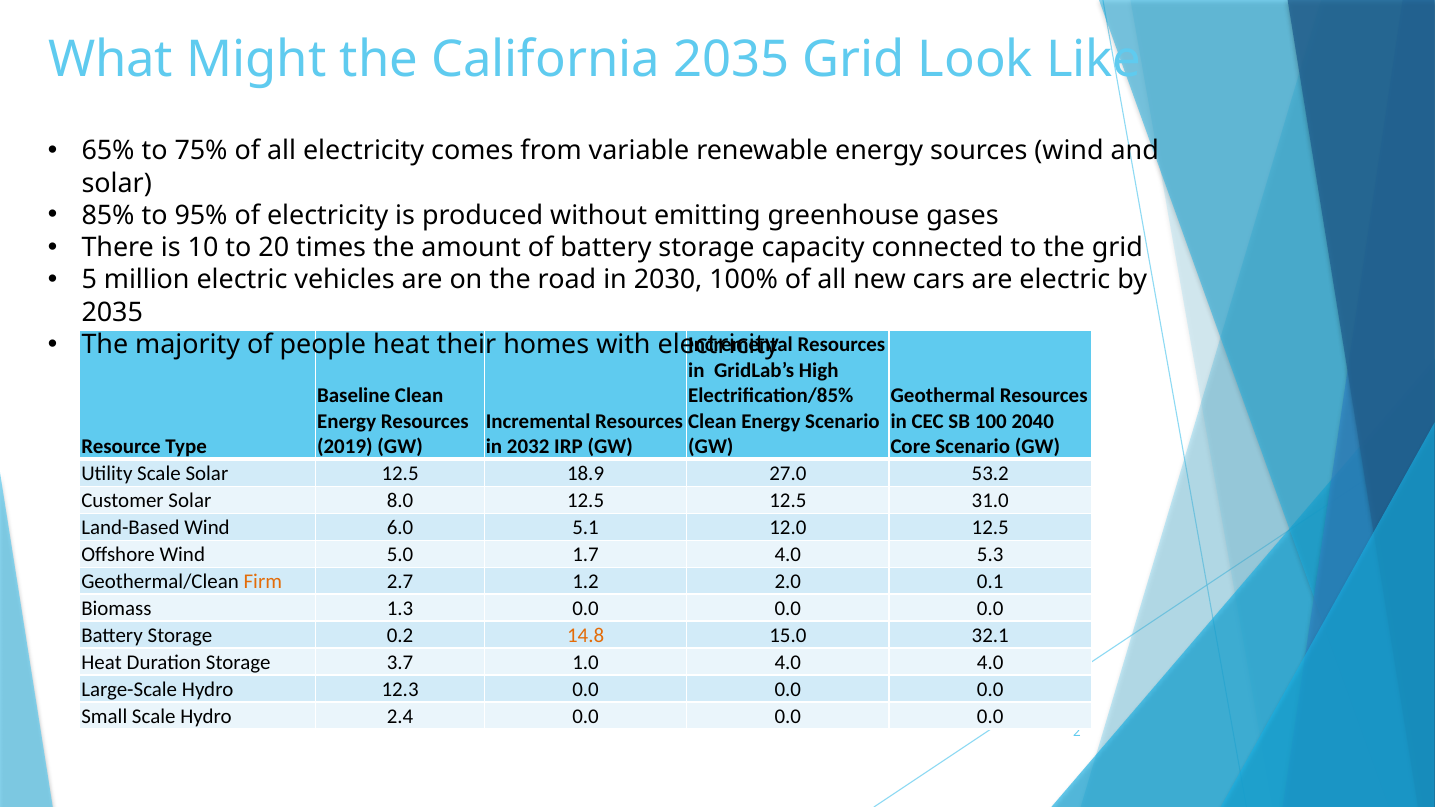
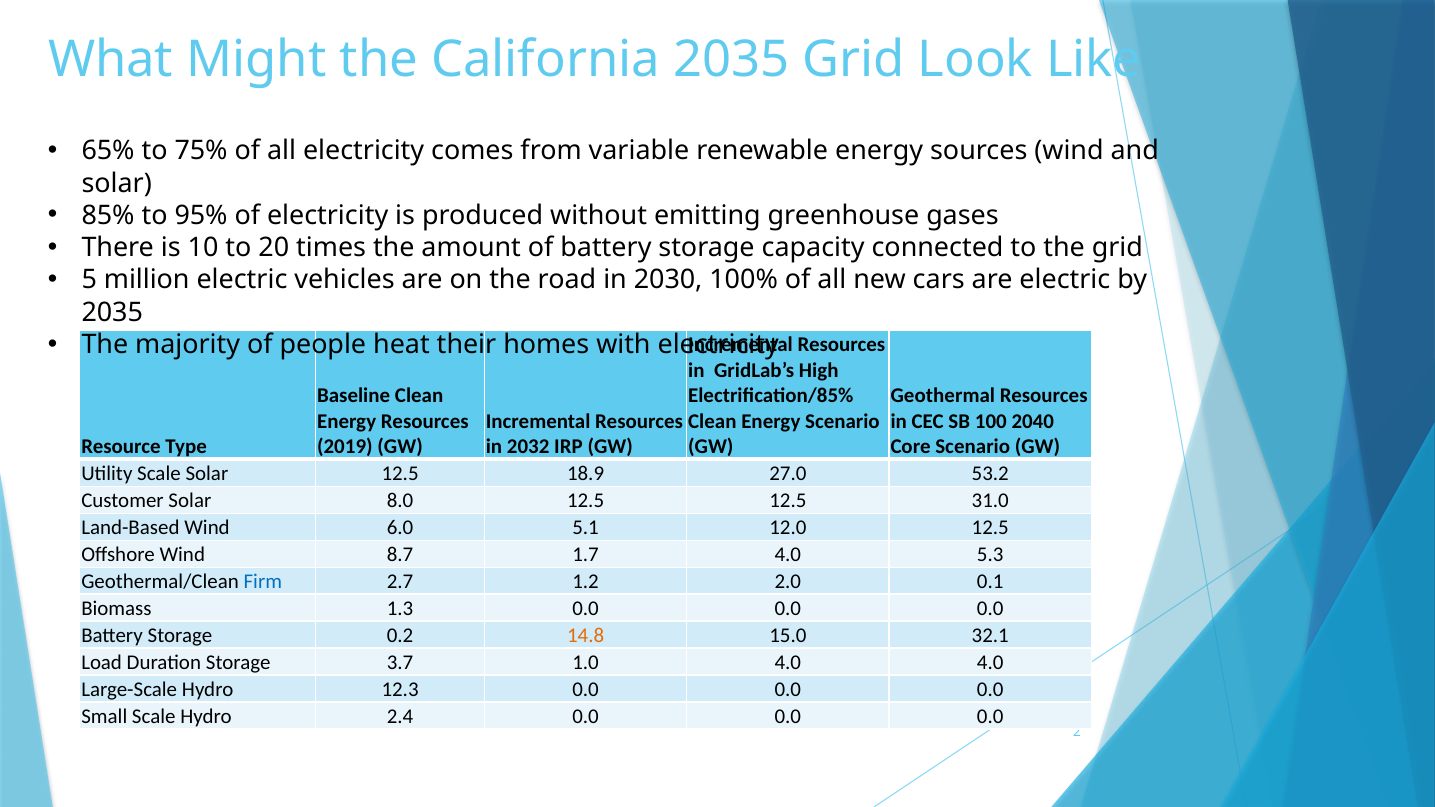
5.0: 5.0 -> 8.7
Firm colour: orange -> blue
Heat at (102, 663): Heat -> Load
